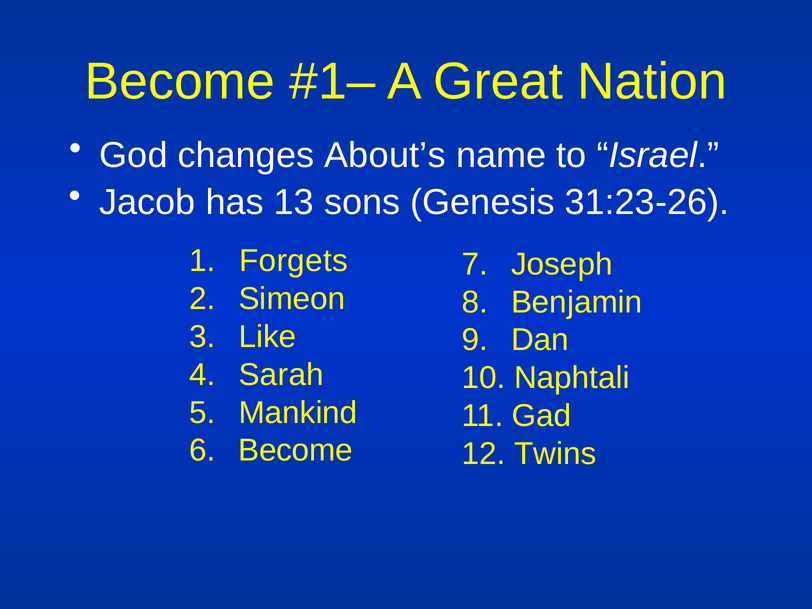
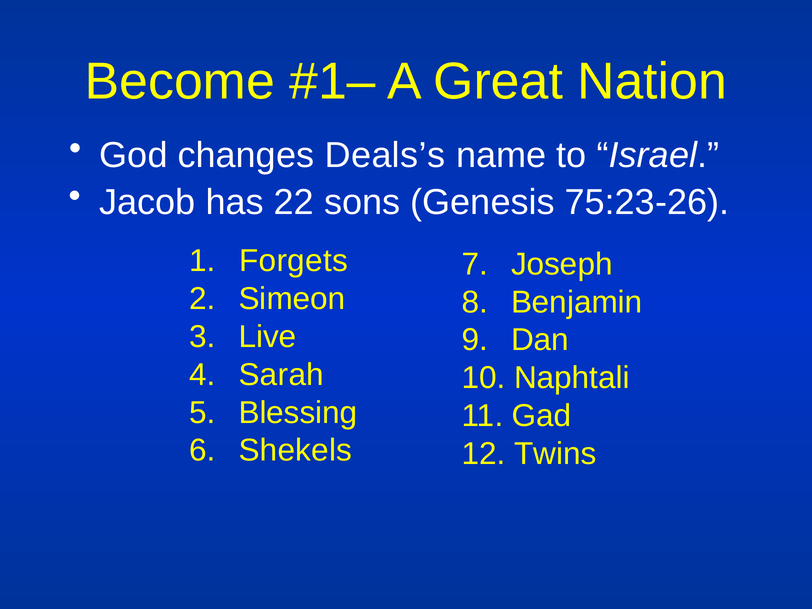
About’s: About’s -> Deals’s
13: 13 -> 22
31:23-26: 31:23-26 -> 75:23-26
Like: Like -> Live
Mankind: Mankind -> Blessing
Become at (296, 451): Become -> Shekels
